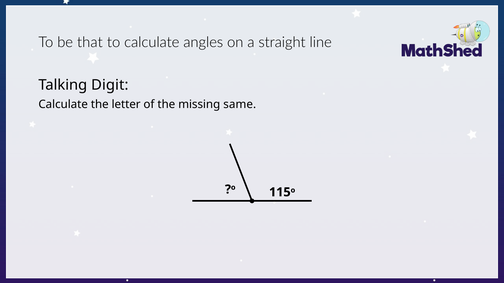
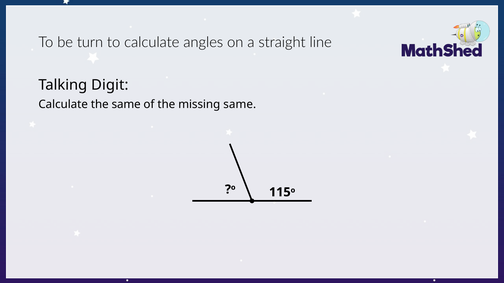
that: that -> turn
the letter: letter -> same
